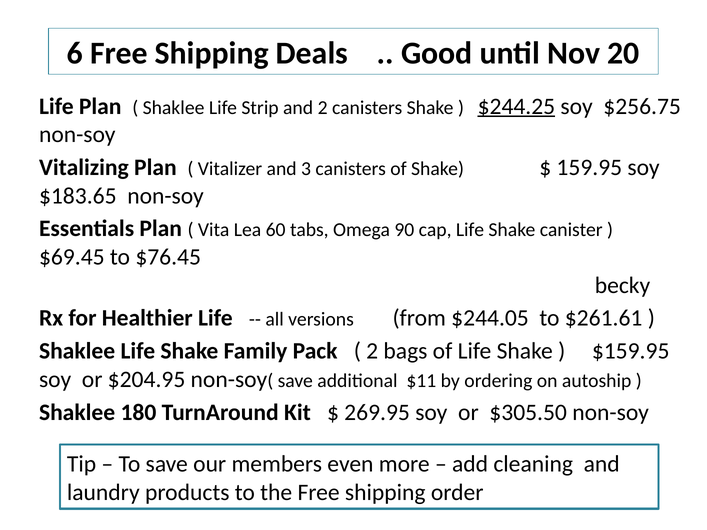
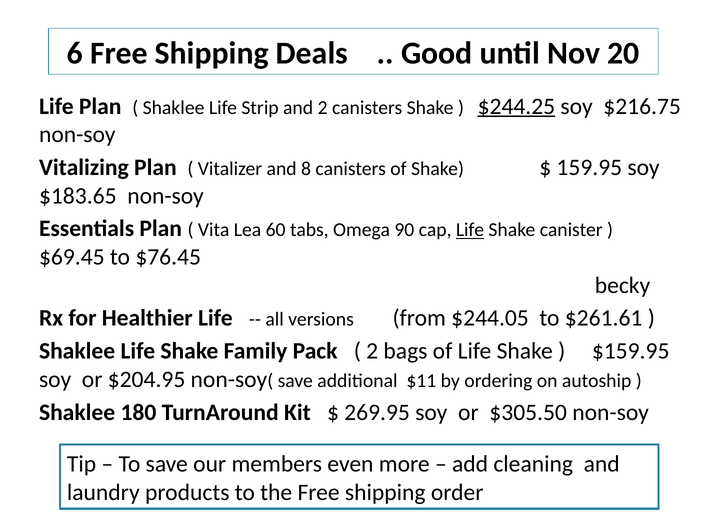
$256.75: $256.75 -> $216.75
3: 3 -> 8
Life at (470, 230) underline: none -> present
